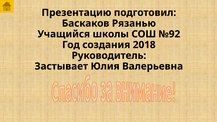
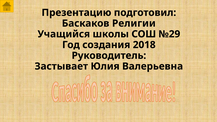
Рязанью: Рязанью -> Религии
№92: №92 -> №29
